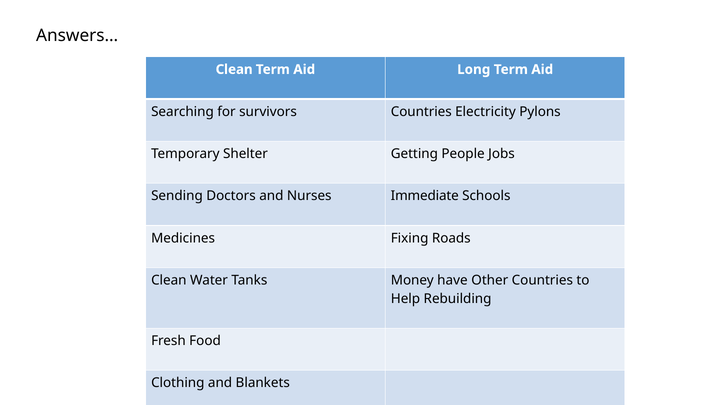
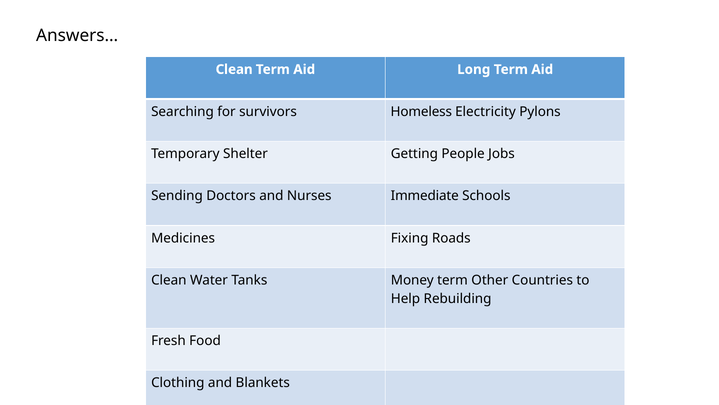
survivors Countries: Countries -> Homeless
Money have: have -> term
